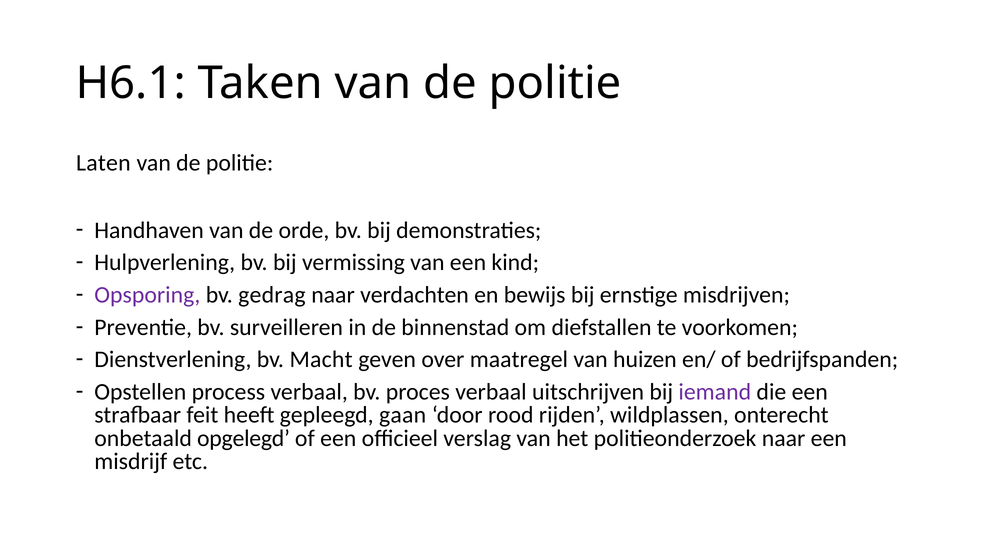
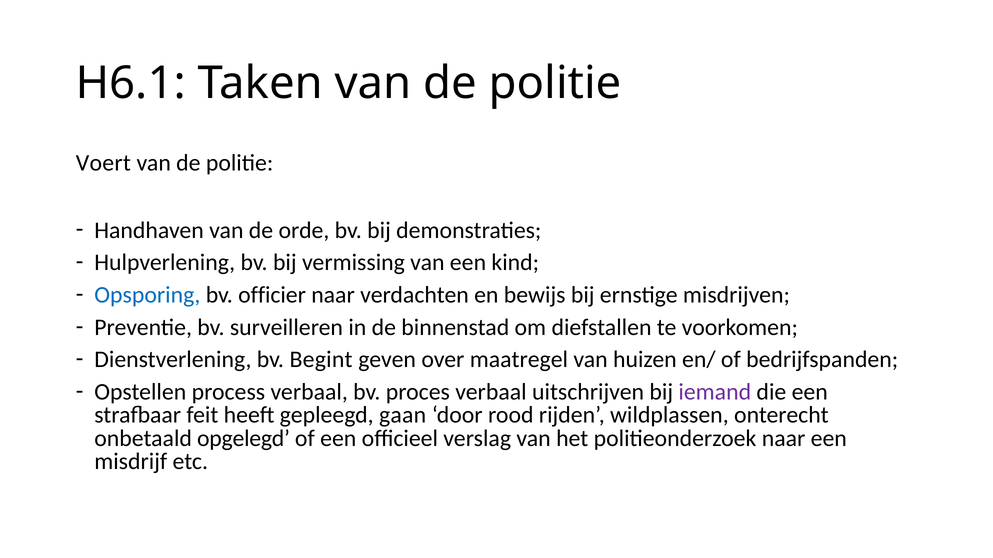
Laten: Laten -> Voert
Opsporing colour: purple -> blue
gedrag: gedrag -> officier
Macht: Macht -> Begint
